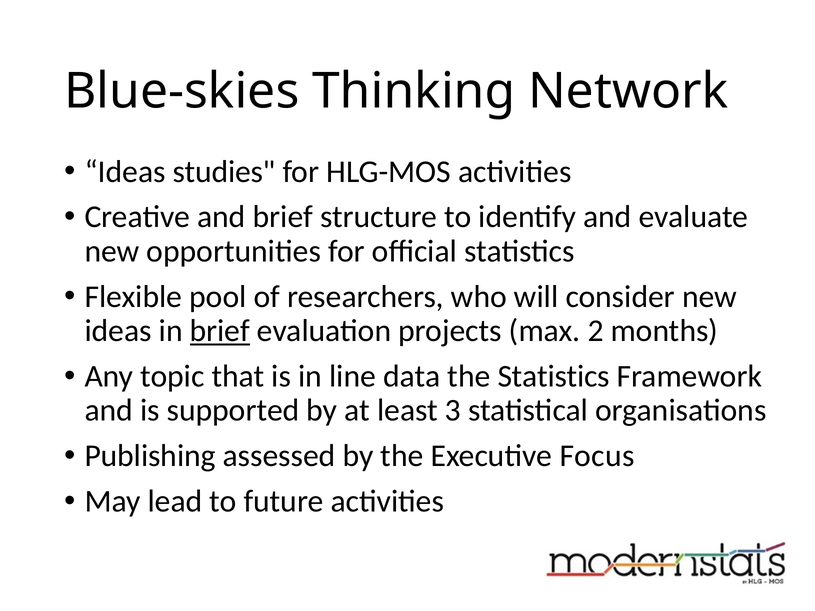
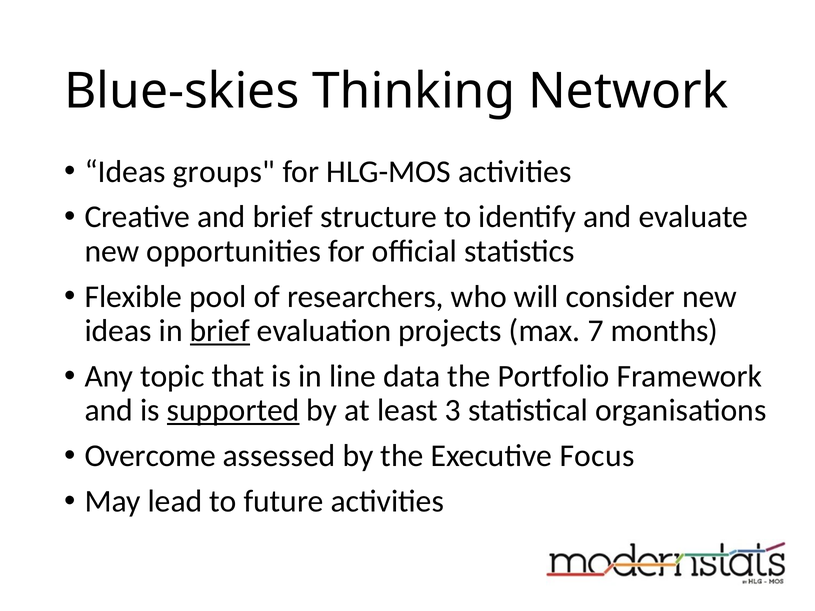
studies: studies -> groups
2: 2 -> 7
the Statistics: Statistics -> Portfolio
supported underline: none -> present
Publishing: Publishing -> Overcome
